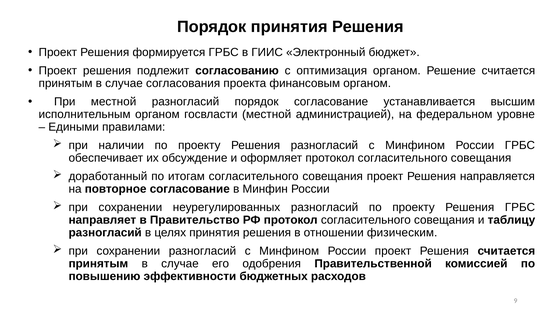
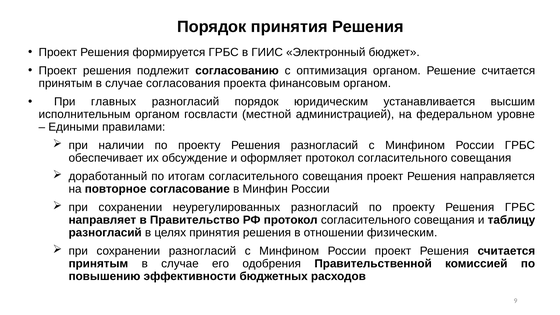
При местной: местной -> главных
порядок согласование: согласование -> юридическим
